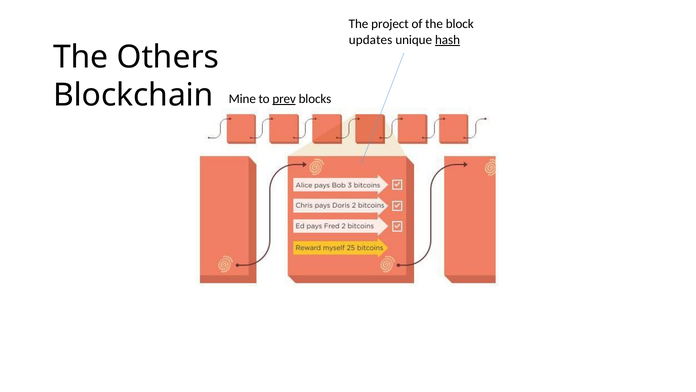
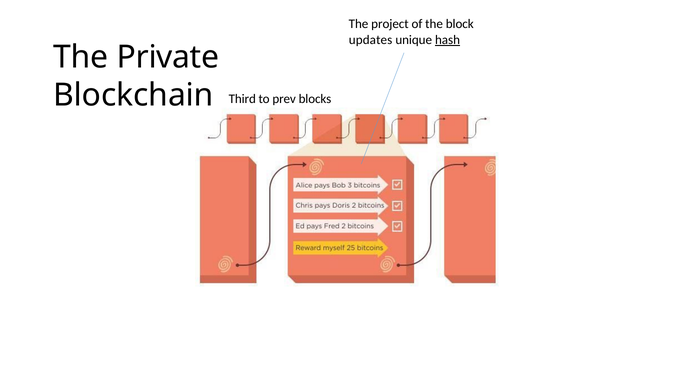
Others: Others -> Private
Mine: Mine -> Third
prev underline: present -> none
